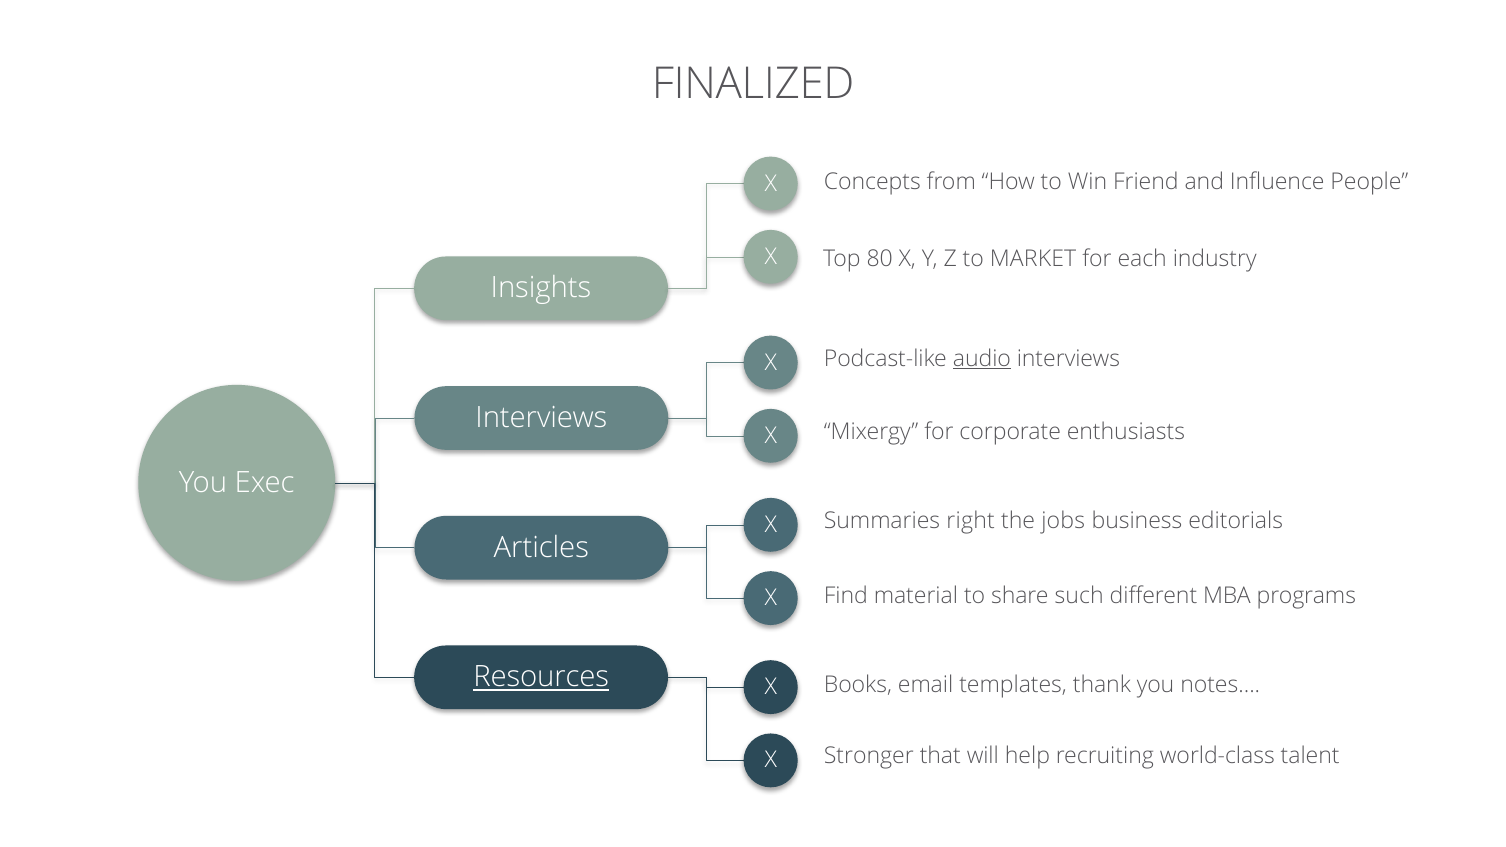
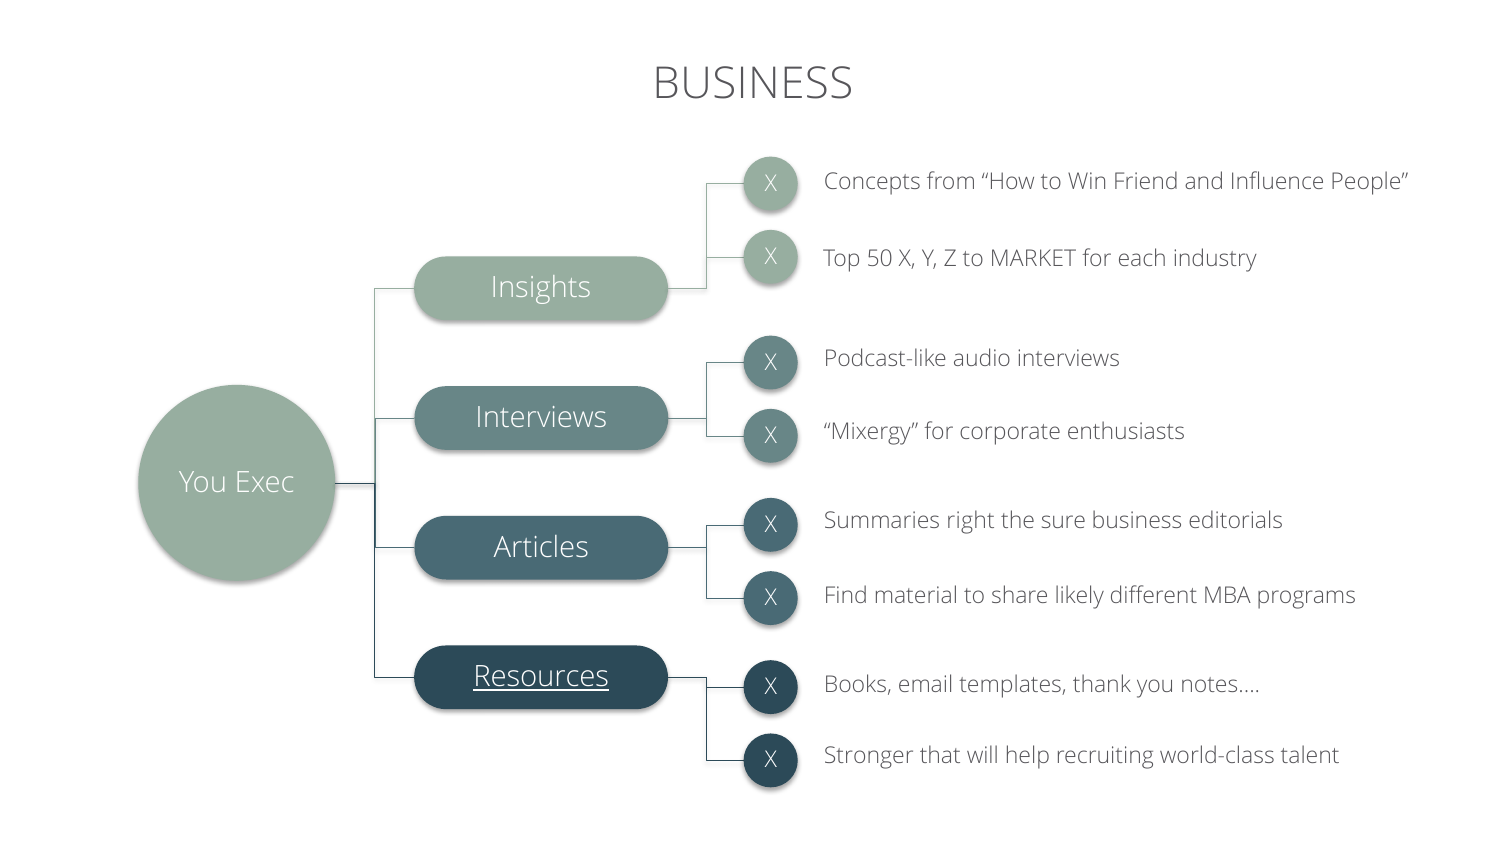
FINALIZED at (753, 84): FINALIZED -> BUSINESS
80: 80 -> 50
audio underline: present -> none
jobs: jobs -> sure
such: such -> likely
